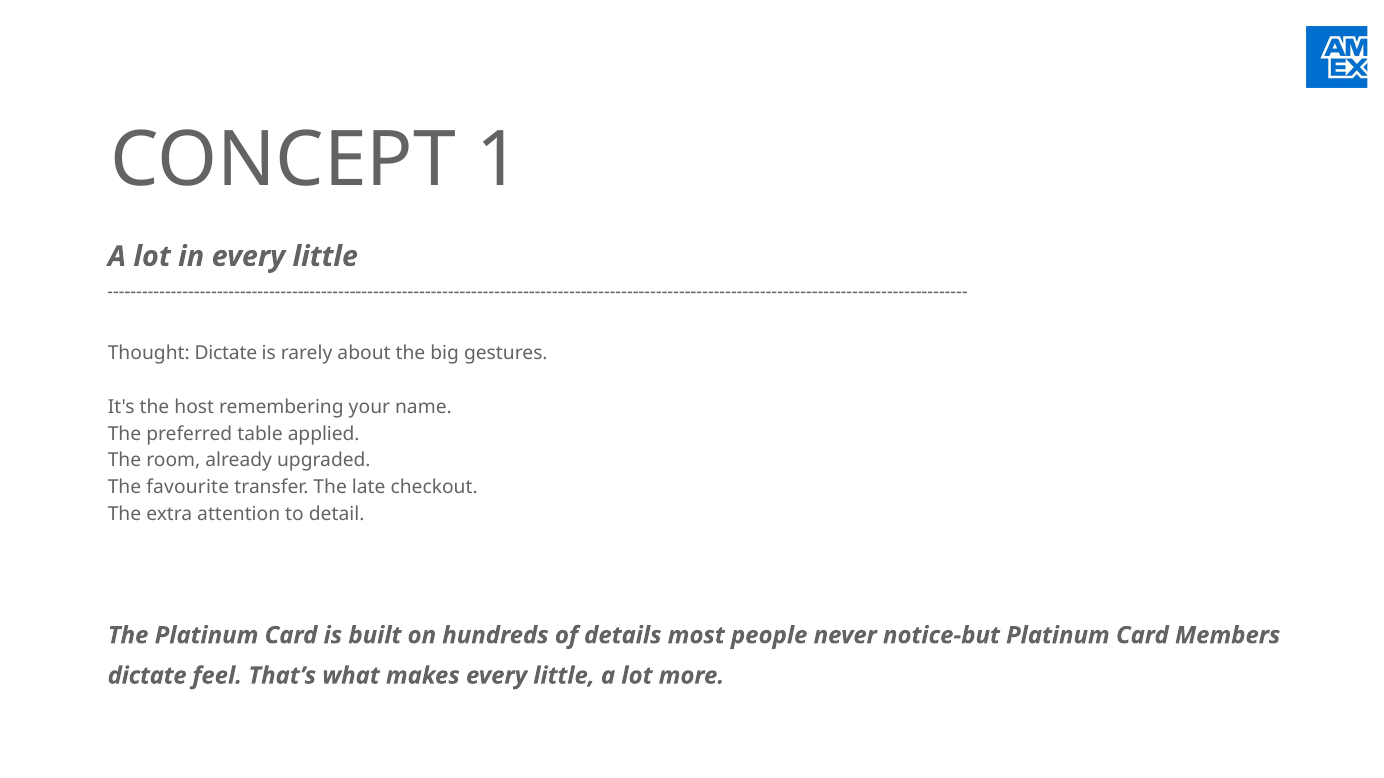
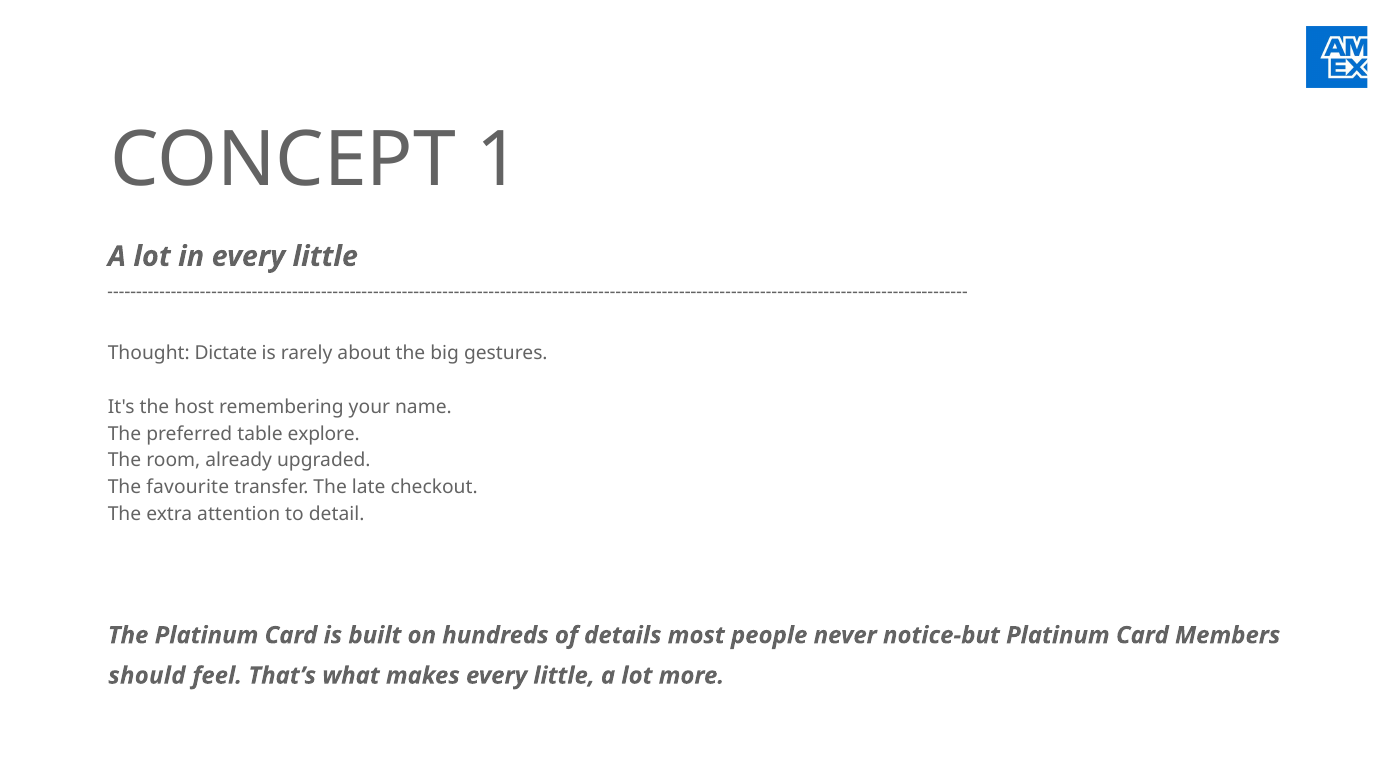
applied: applied -> explore
dictate at (147, 676): dictate -> should
